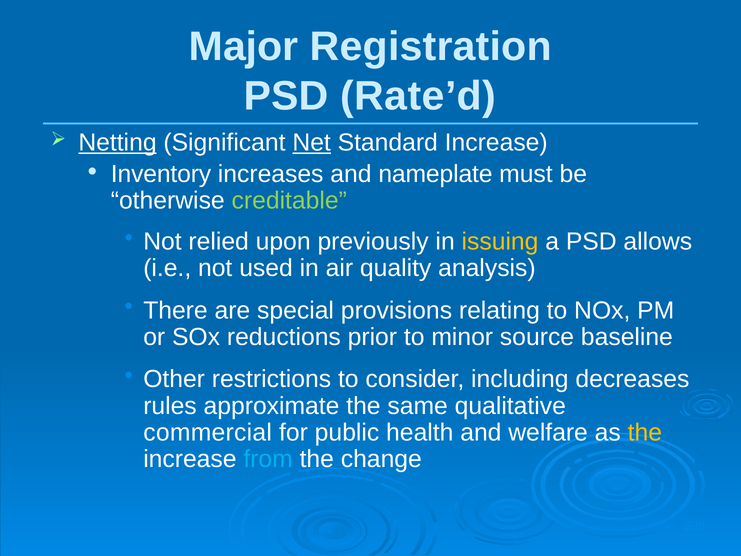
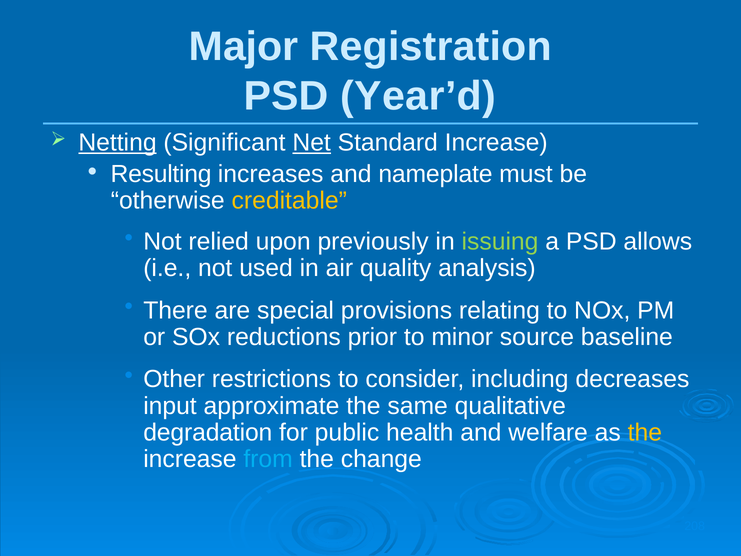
Rate’d: Rate’d -> Year’d
Inventory: Inventory -> Resulting
creditable colour: light green -> yellow
issuing colour: yellow -> light green
rules: rules -> input
commercial: commercial -> degradation
